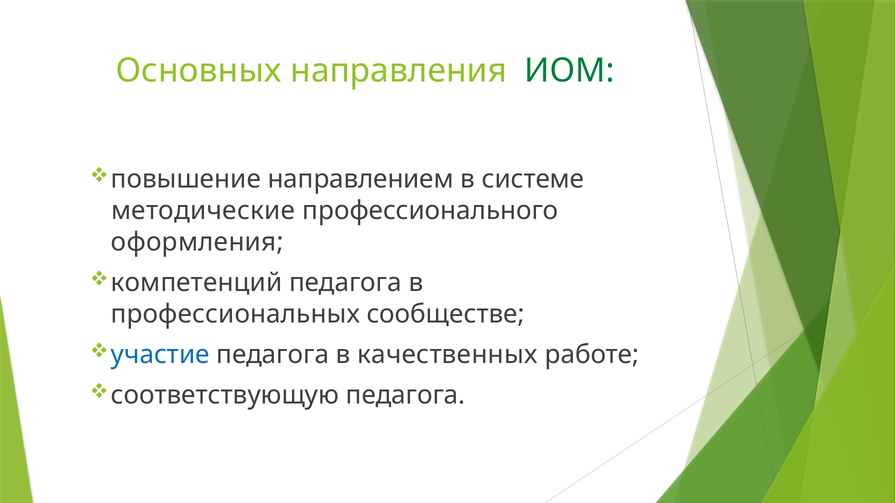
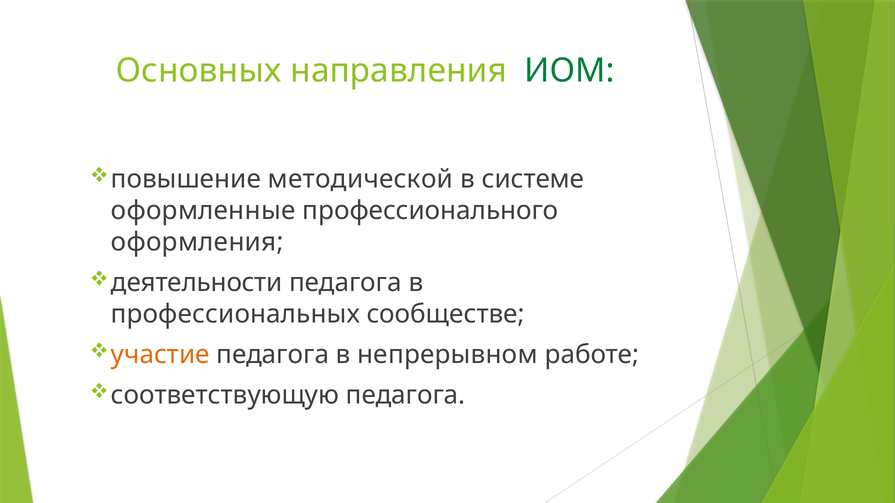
направлением: направлением -> методической
методические: методические -> оформленные
компетенций: компетенций -> деятельности
участие colour: blue -> orange
качественных: качественных -> непрерывном
